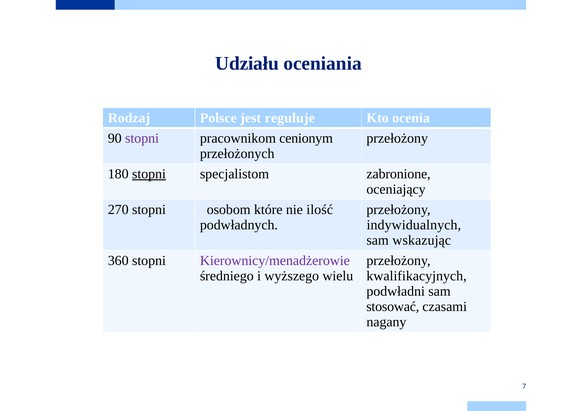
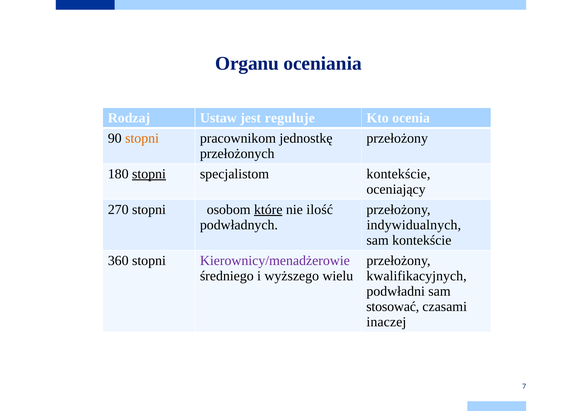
Udziału: Udziału -> Organu
Polsce: Polsce -> Ustaw
stopni at (142, 138) colour: purple -> orange
cenionym: cenionym -> jednostkę
specjalistom zabronione: zabronione -> kontekście
które underline: none -> present
sam wskazując: wskazując -> kontekście
nagany: nagany -> inaczej
